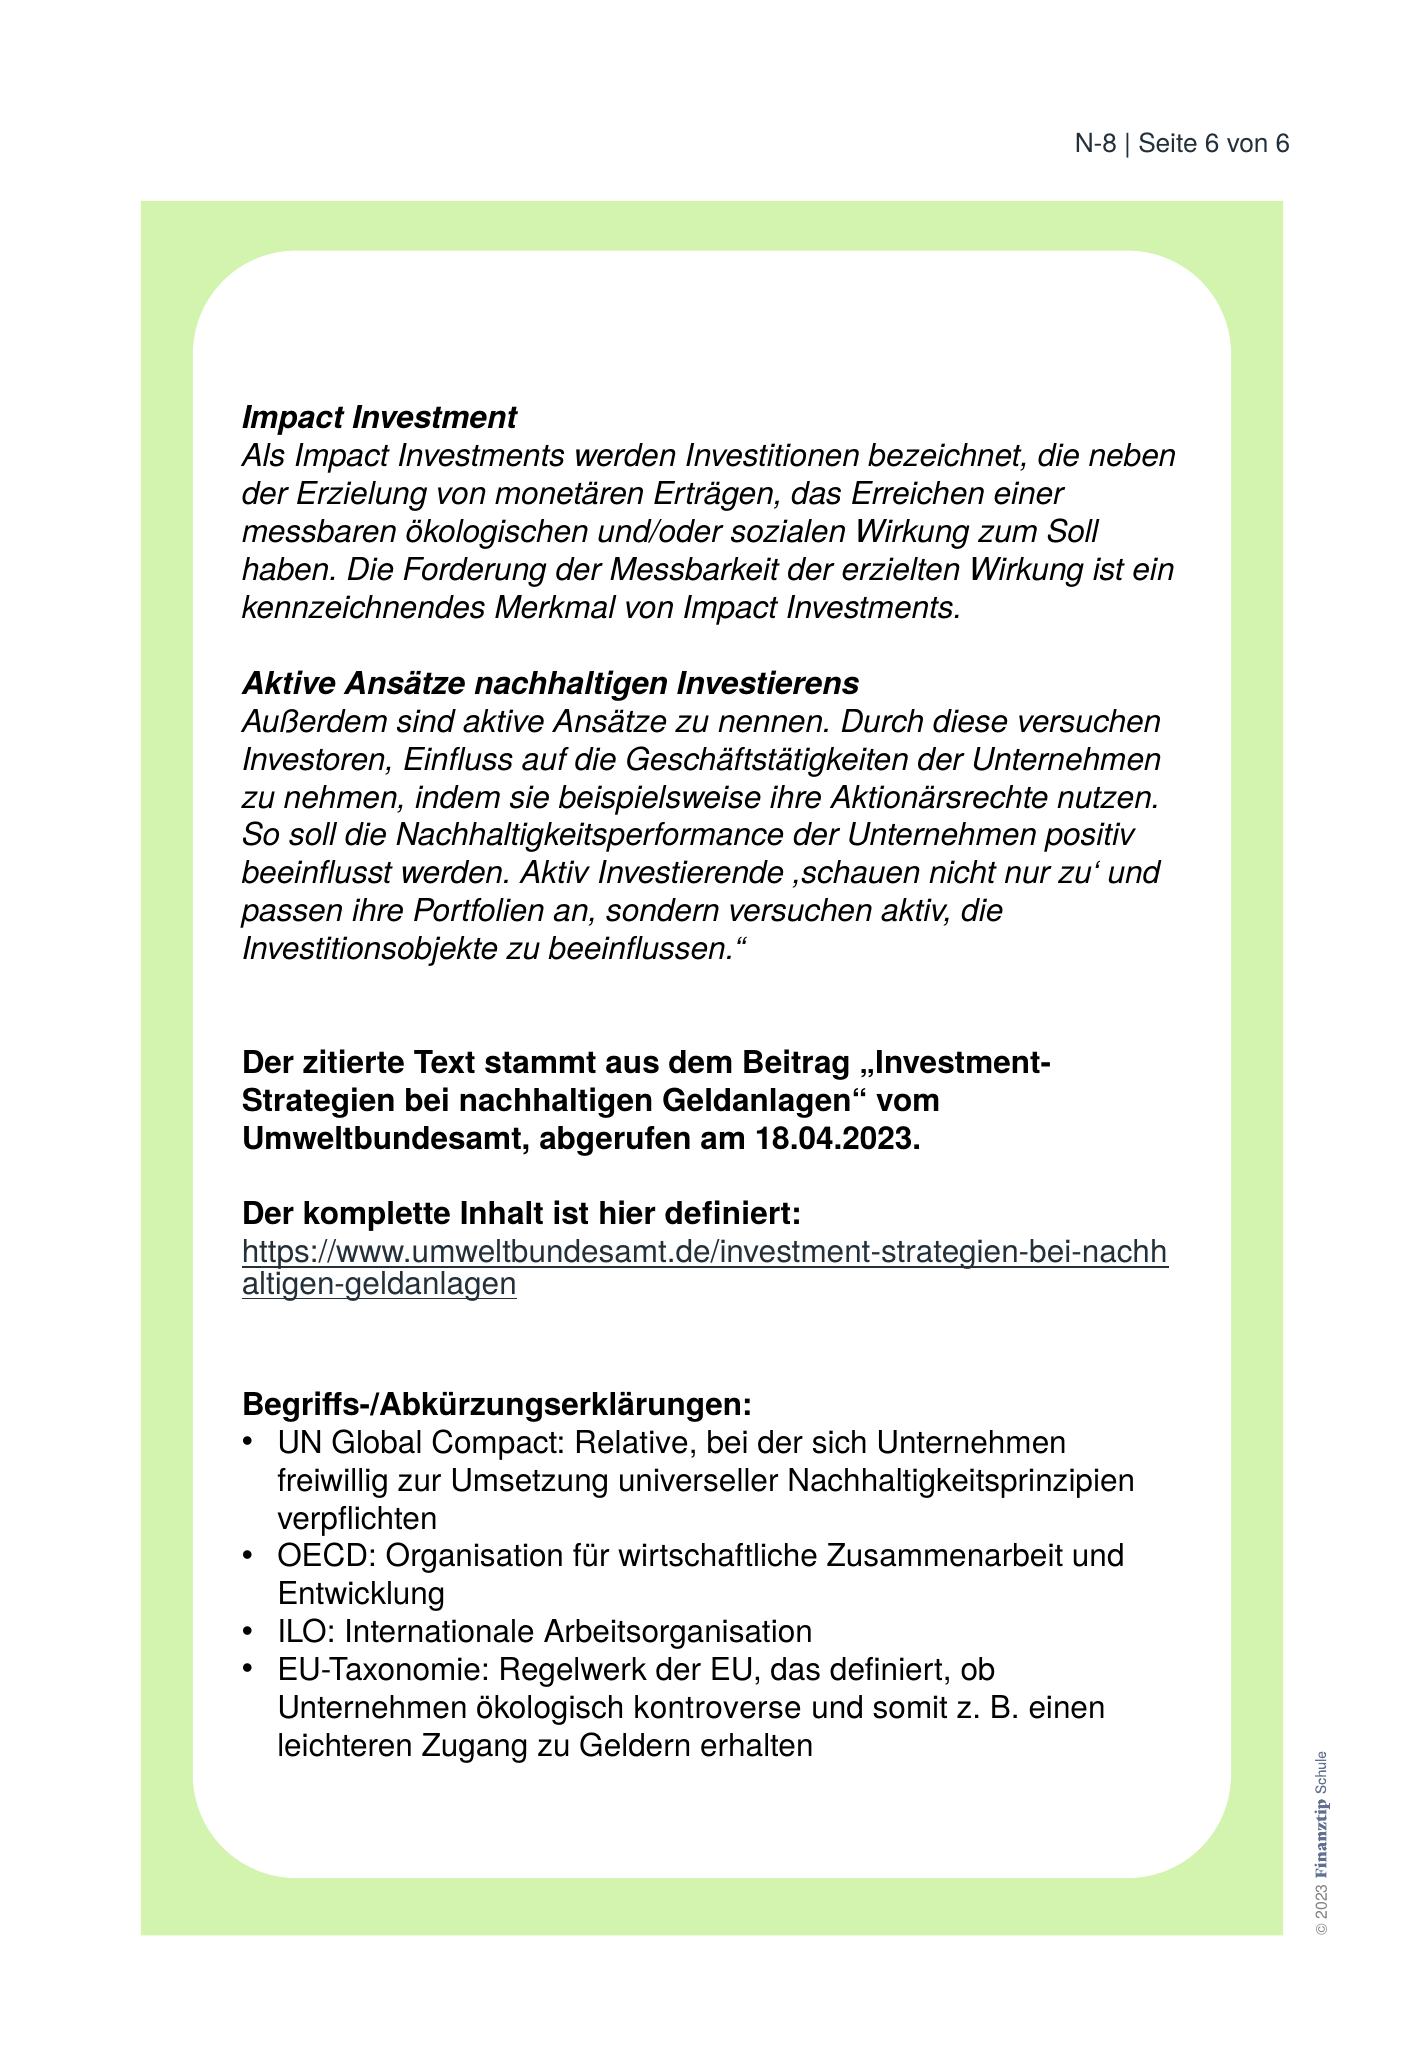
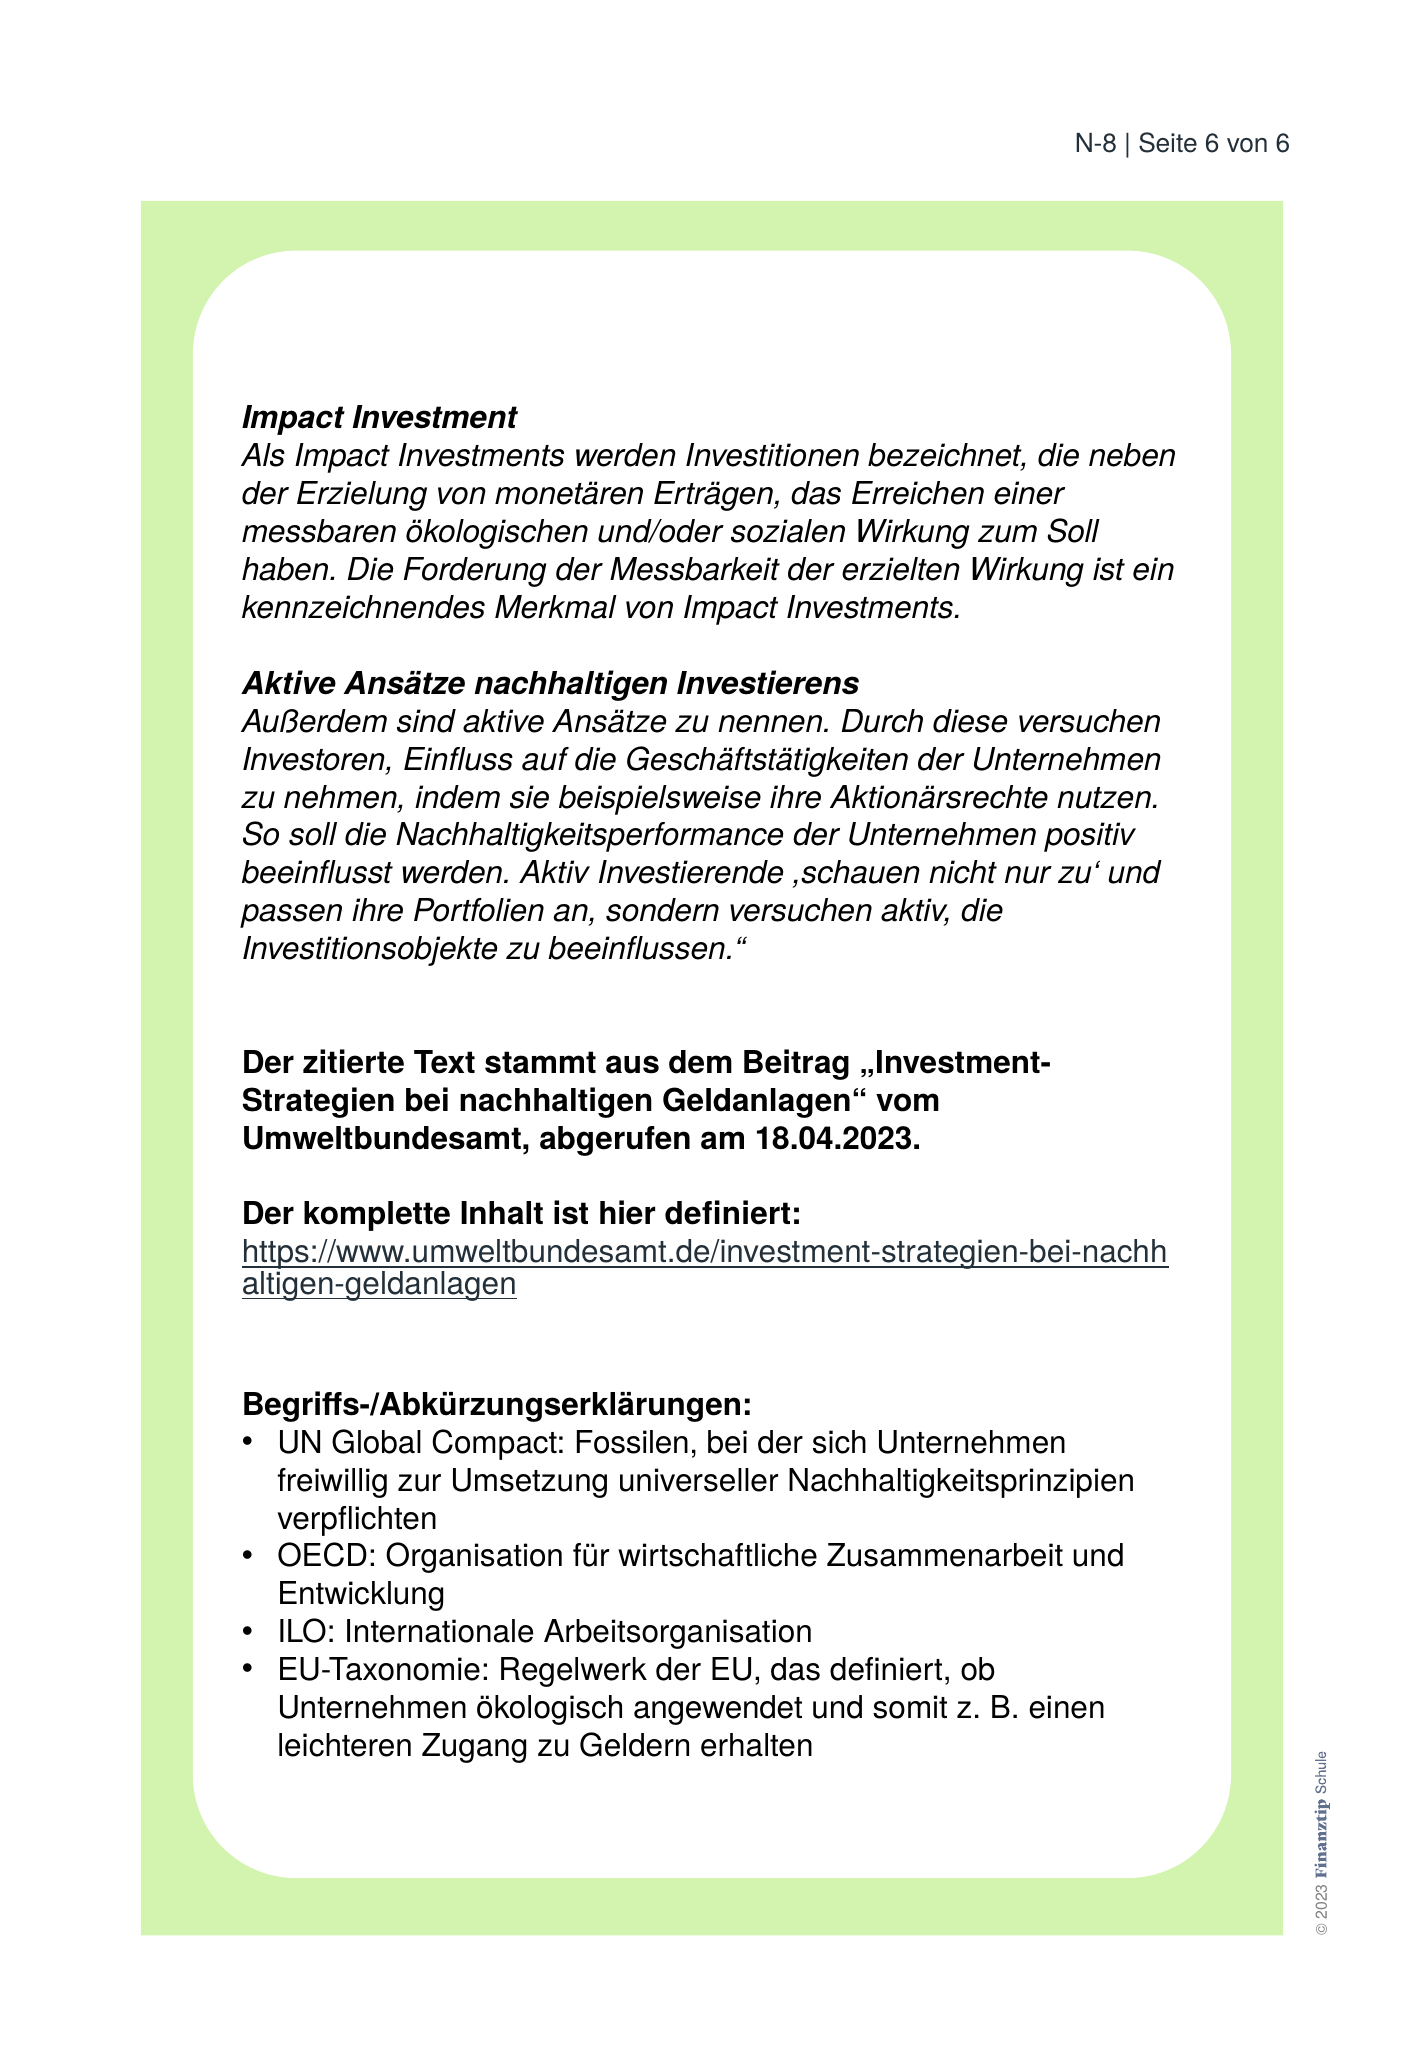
Relative: Relative -> Fossilen
kontroverse: kontroverse -> angewendet
